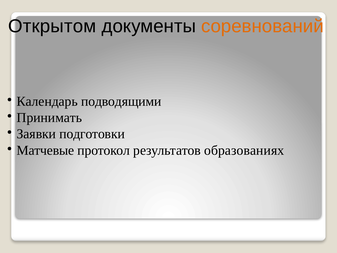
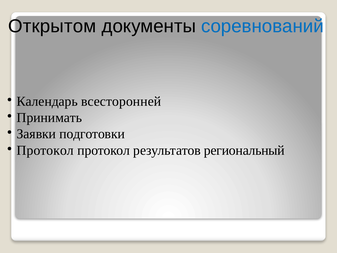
соревнований colour: orange -> blue
подводящими: подводящими -> всесторонней
Матчевые at (45, 150): Матчевые -> Протокол
образованиях: образованиях -> региональный
